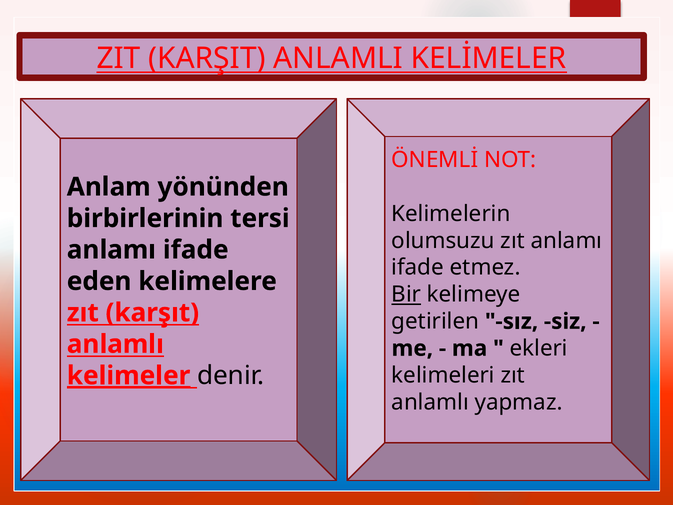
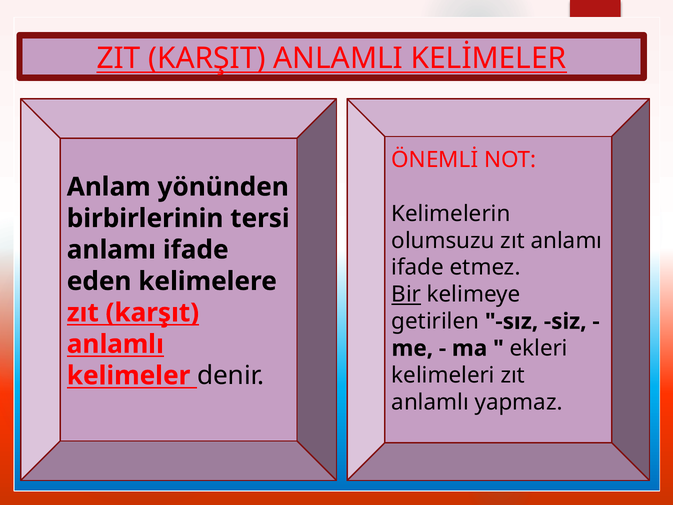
kelimeler underline: present -> none
